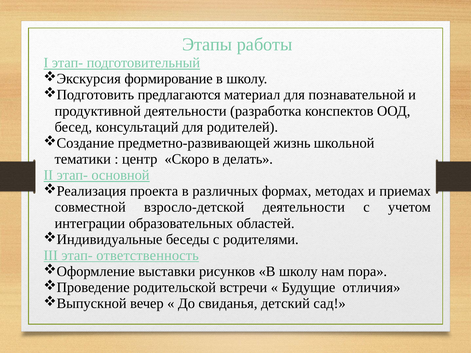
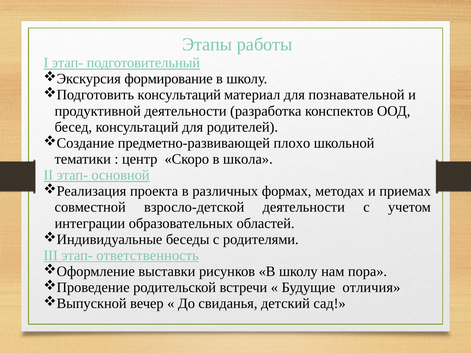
предлагаются at (179, 95): предлагаются -> консультаций
жизнь: жизнь -> плохо
делать: делать -> школа
